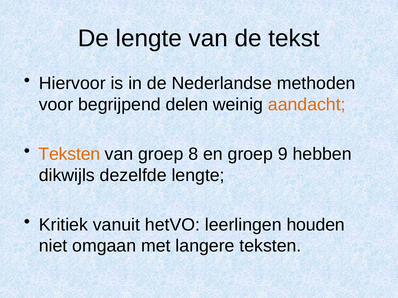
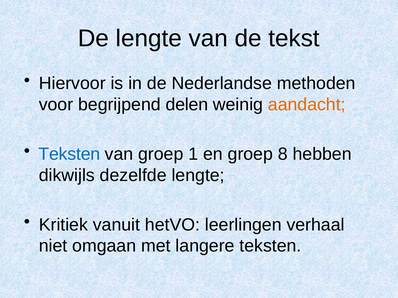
Teksten at (69, 154) colour: orange -> blue
8: 8 -> 1
9: 9 -> 8
houden: houden -> verhaal
